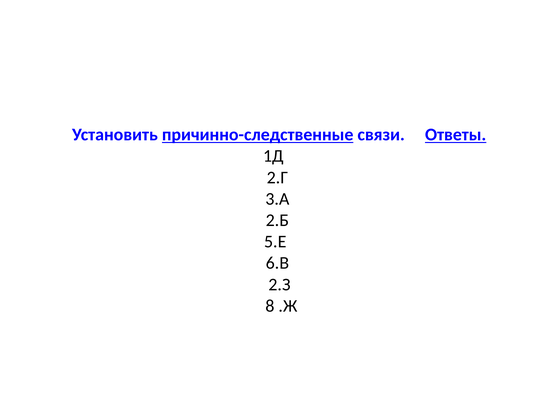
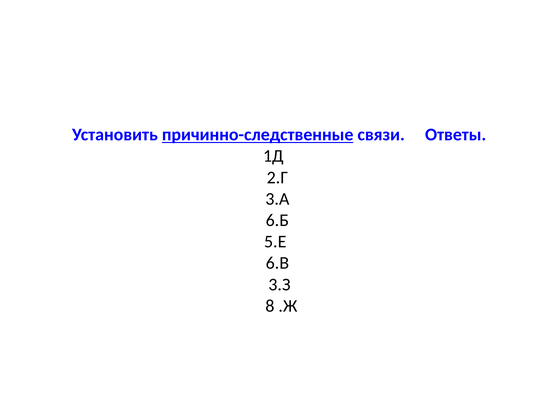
Ответы underline: present -> none
2.Б: 2.Б -> 6.Б
2.З: 2.З -> 3.З
